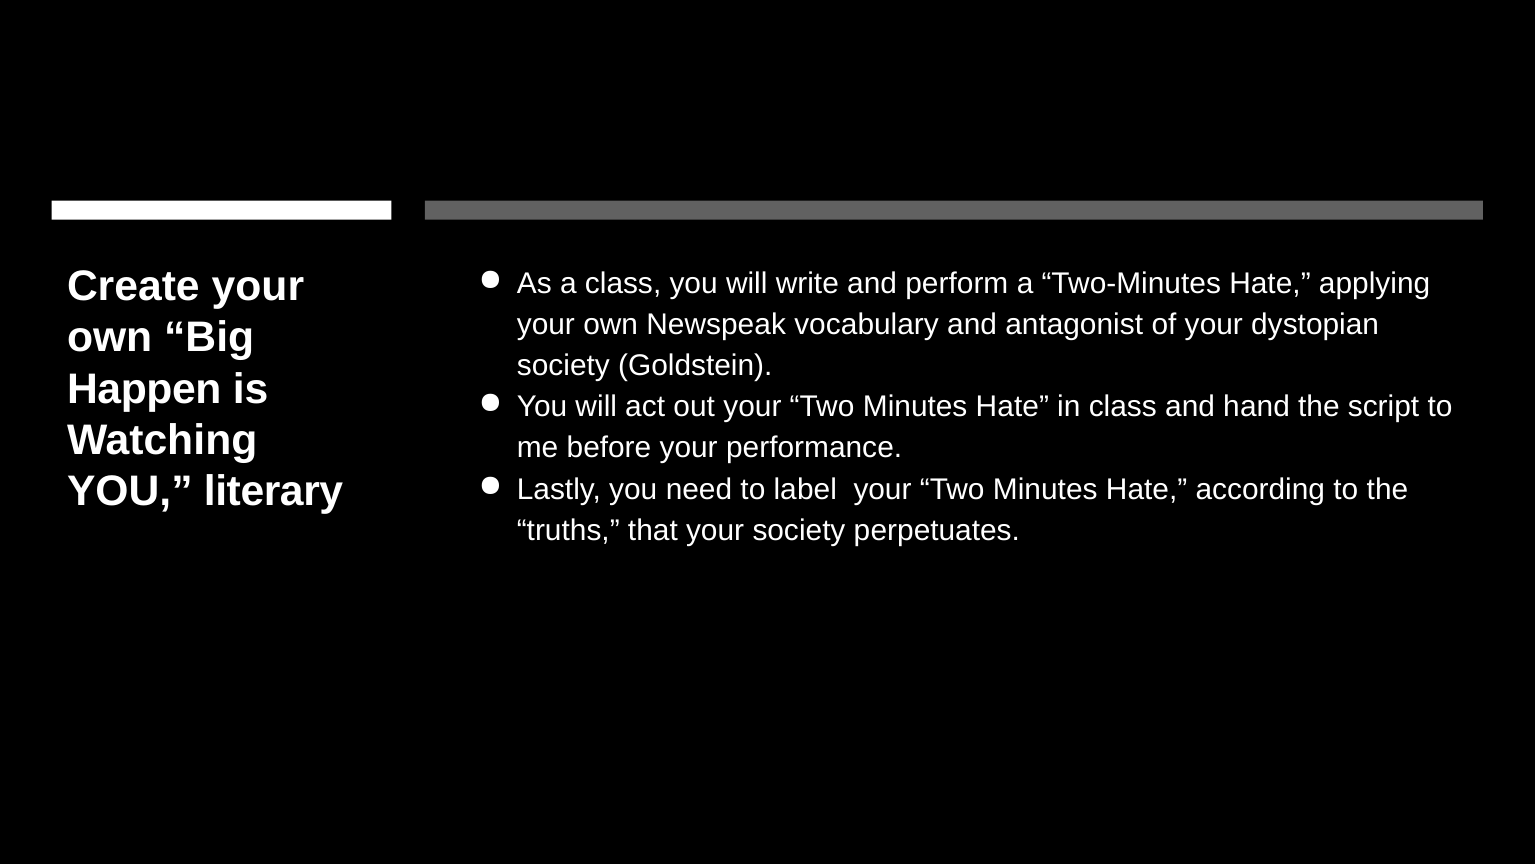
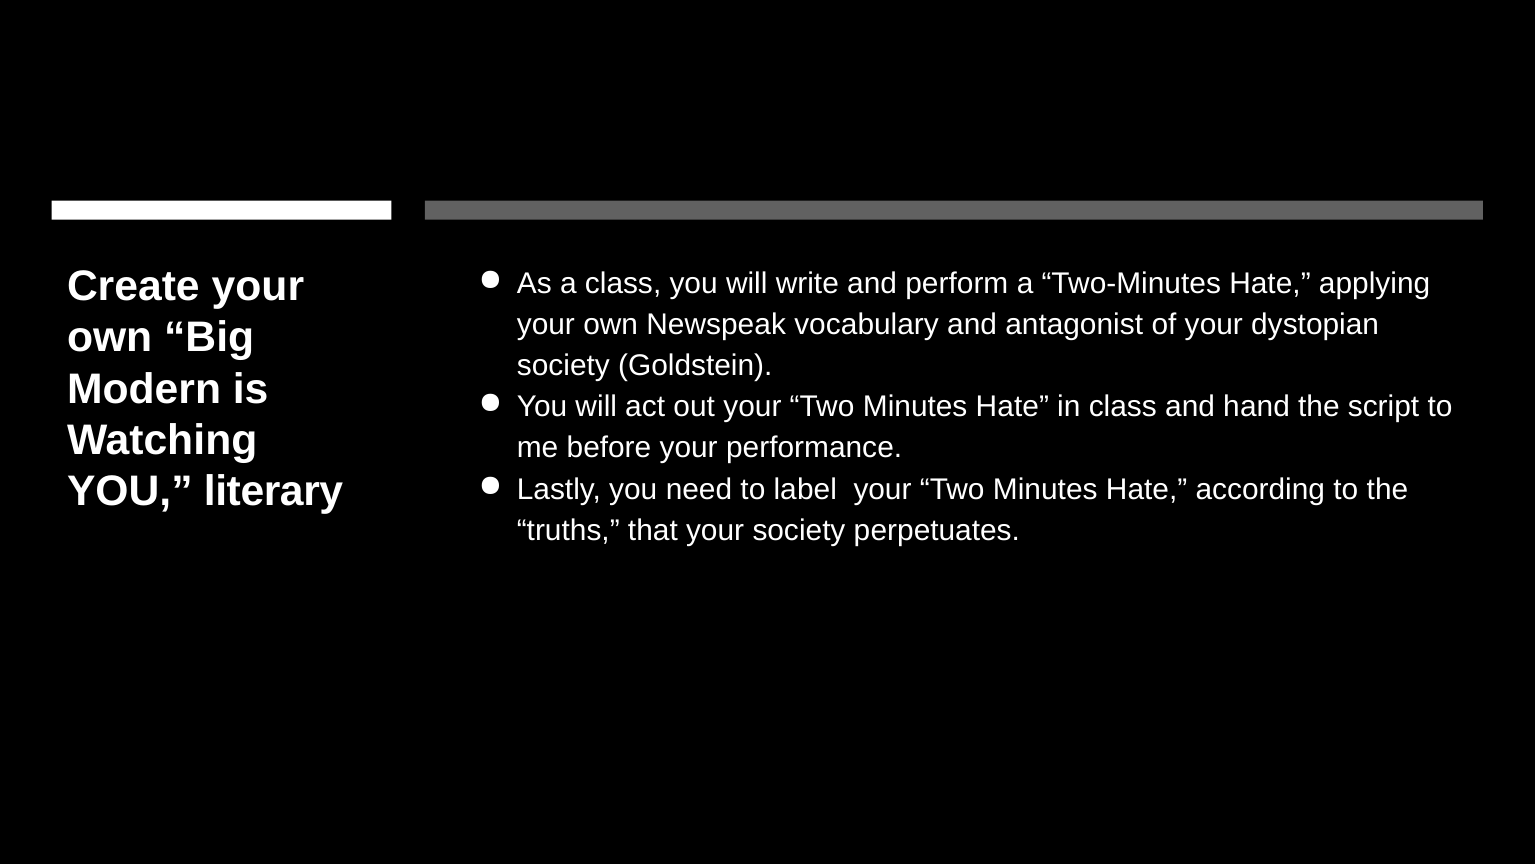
Happen: Happen -> Modern
